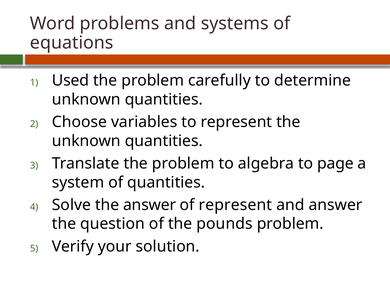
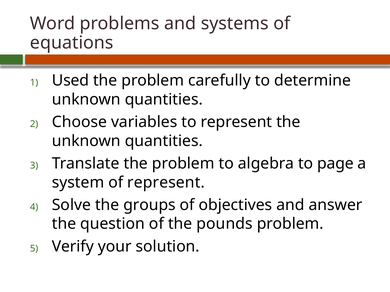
of quantities: quantities -> represent
the answer: answer -> groups
of represent: represent -> objectives
